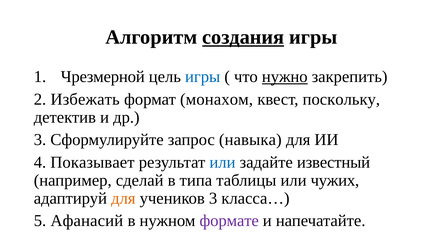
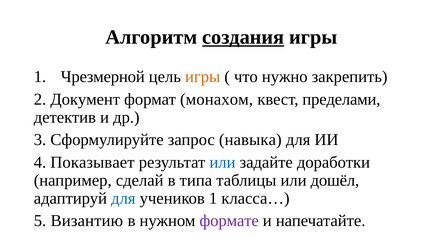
игры at (203, 77) colour: blue -> orange
нужно underline: present -> none
Избежать: Избежать -> Документ
поскольку: поскольку -> пределами
известный: известный -> доработки
чужих: чужих -> дошёл
для at (123, 198) colour: orange -> blue
учеников 3: 3 -> 1
Афанасий: Афанасий -> Византию
